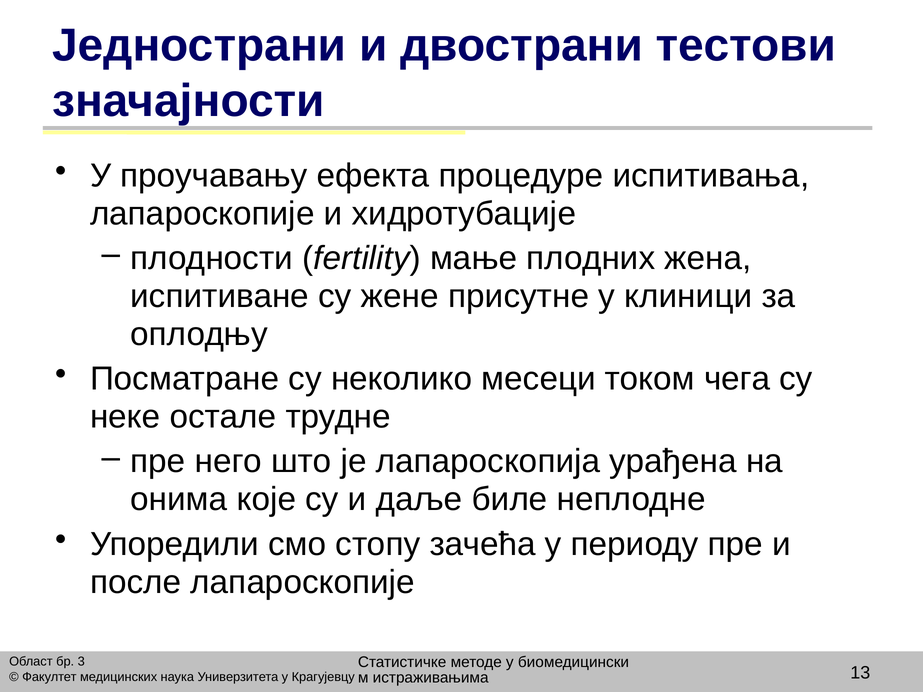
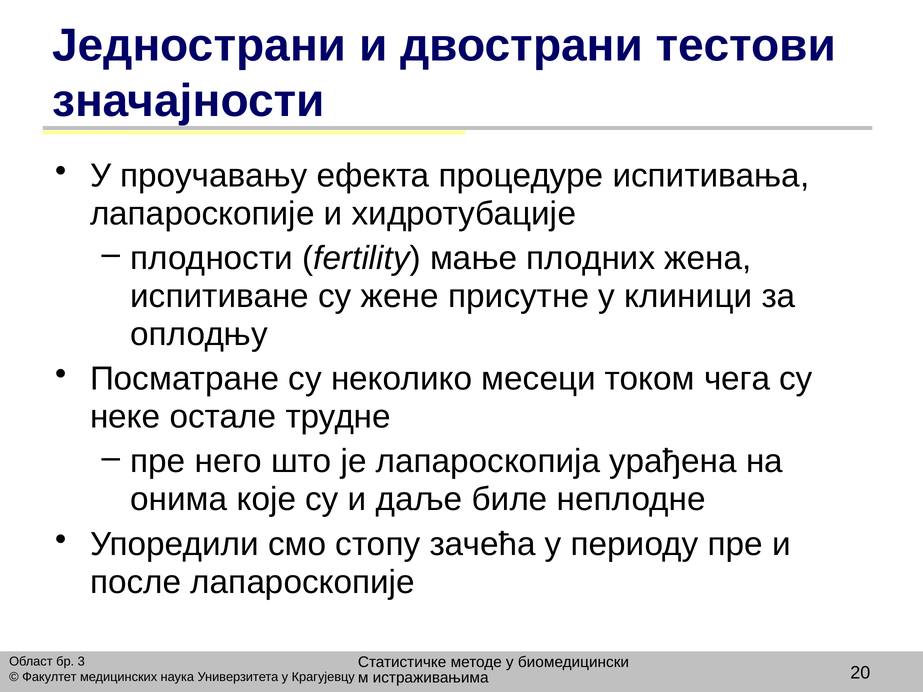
13: 13 -> 20
